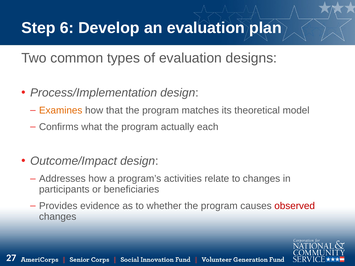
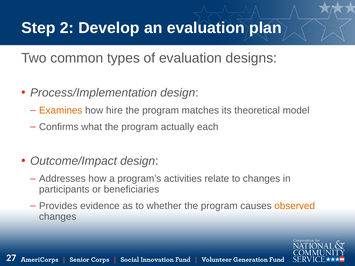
6: 6 -> 2
that: that -> hire
observed colour: red -> orange
